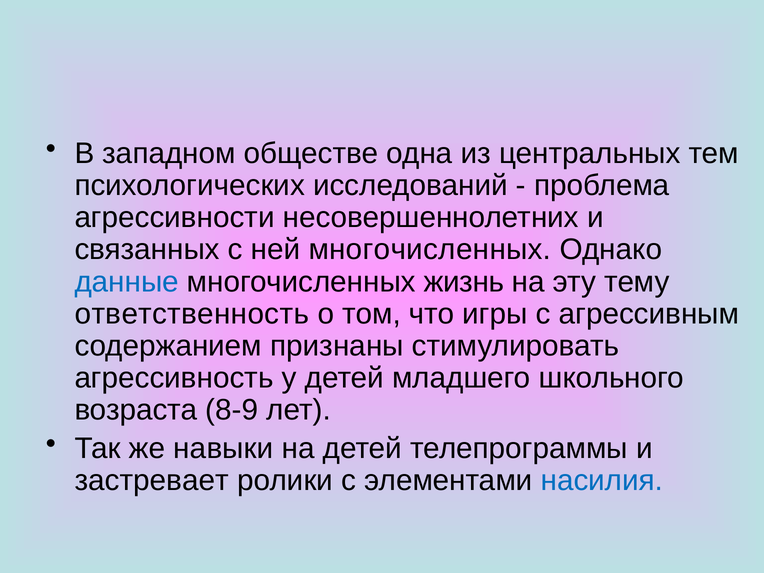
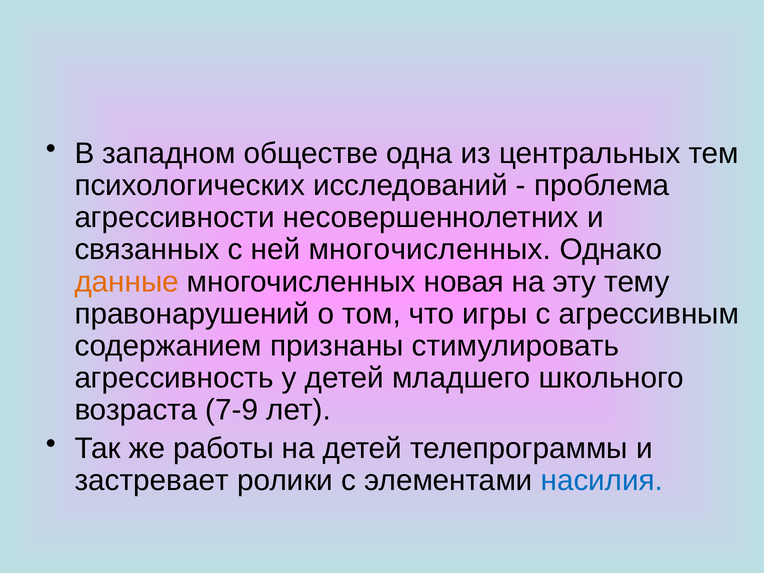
данные colour: blue -> orange
жизнь: жизнь -> новая
ответственность: ответственность -> правонарушений
8-9: 8-9 -> 7-9
навыки: навыки -> работы
